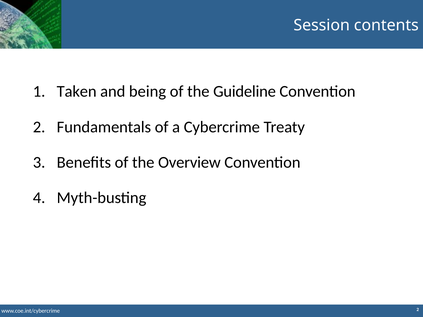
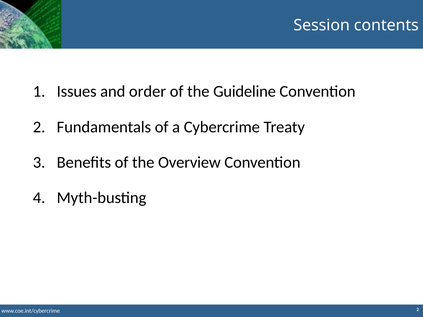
Taken: Taken -> Issues
being: being -> order
